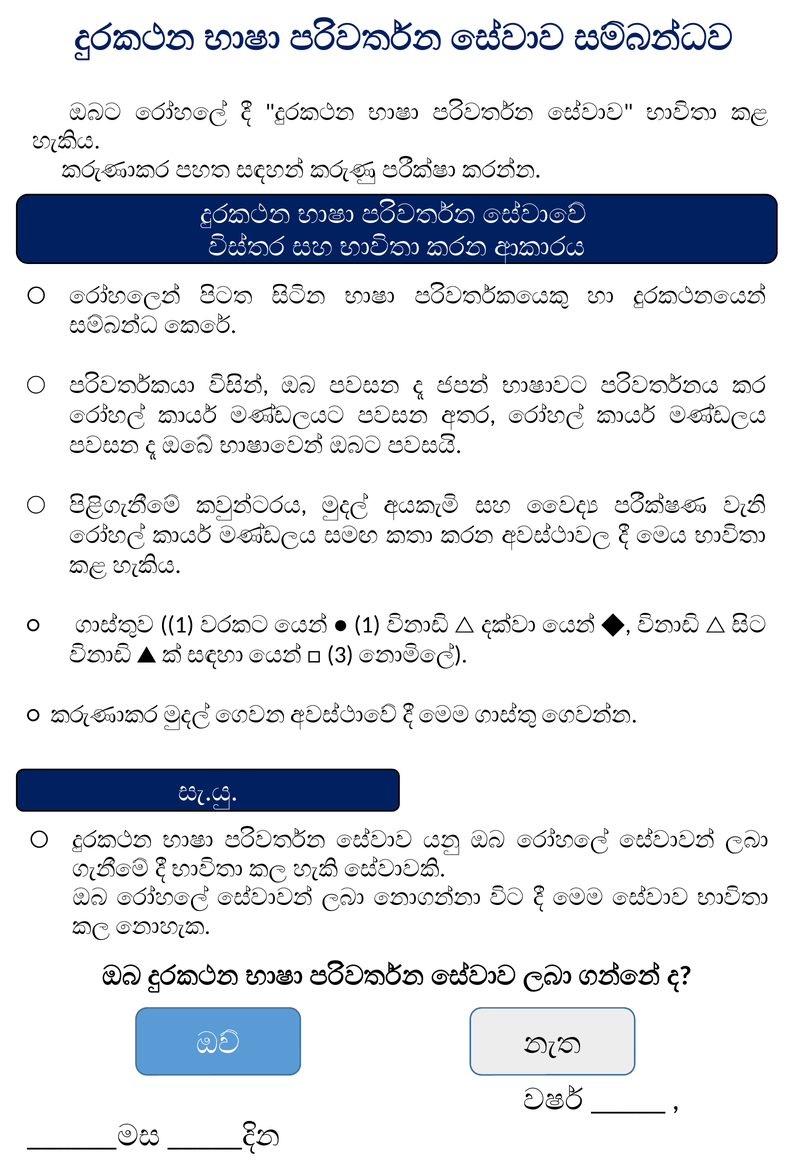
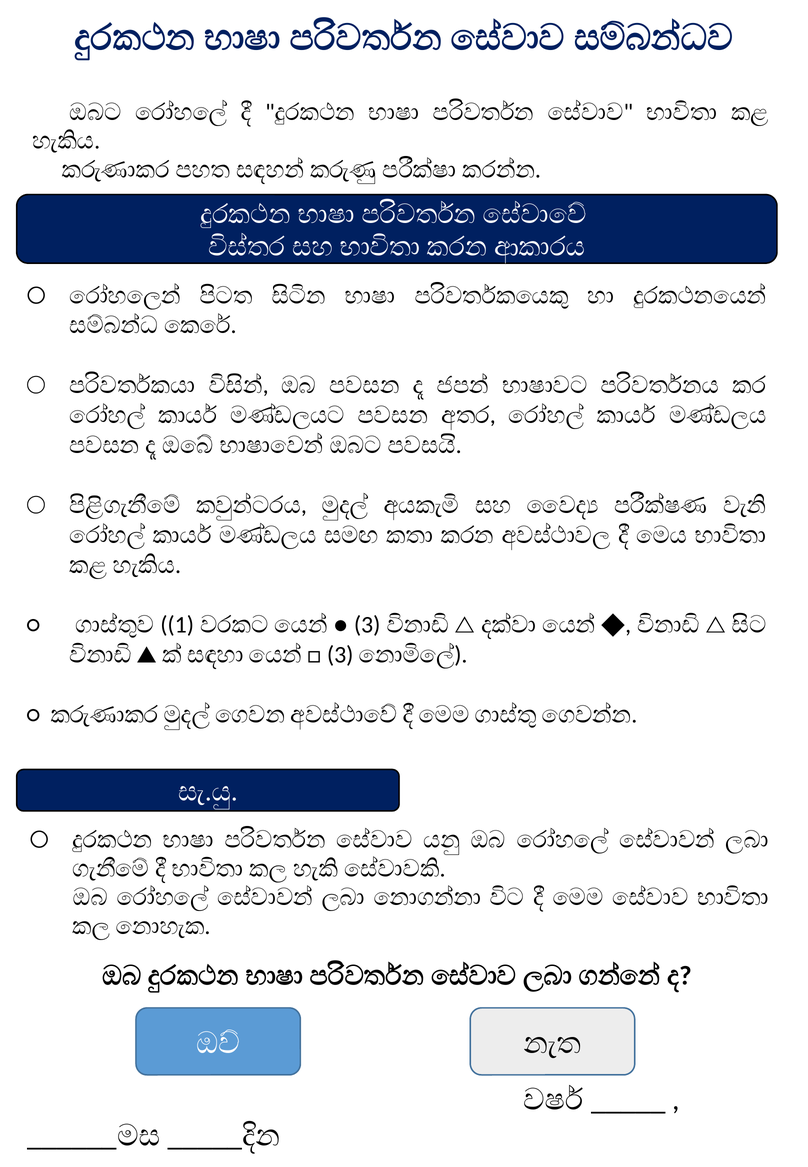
1 at (367, 625): 1 -> 3
